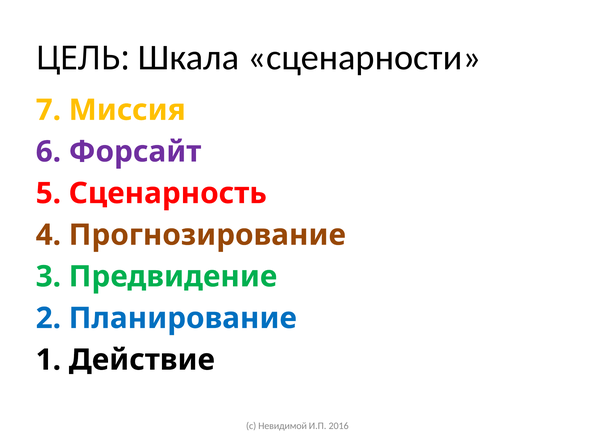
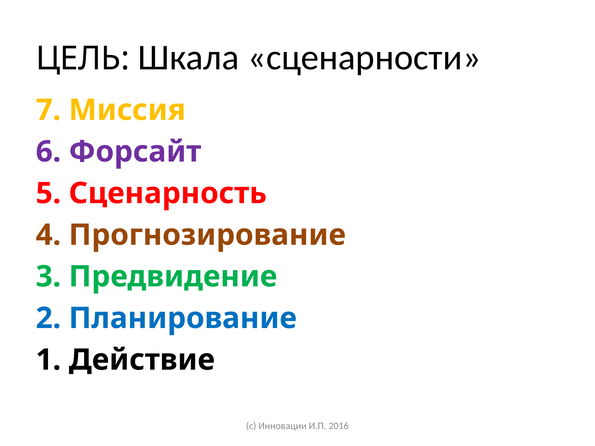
Невидимой: Невидимой -> Инновации
